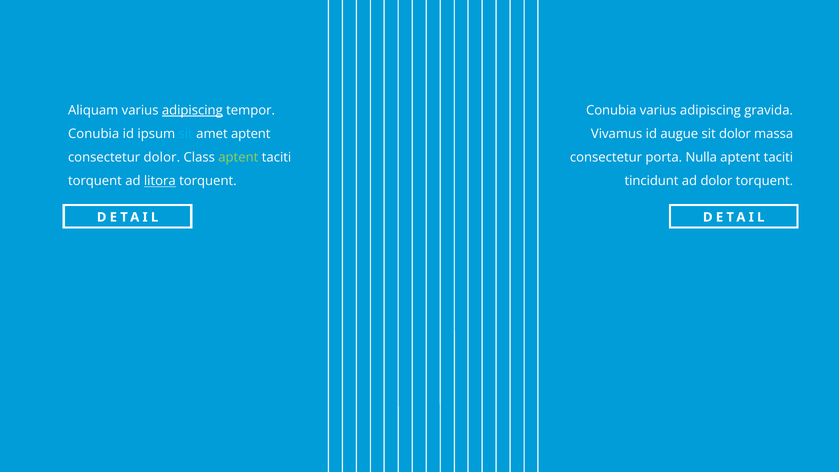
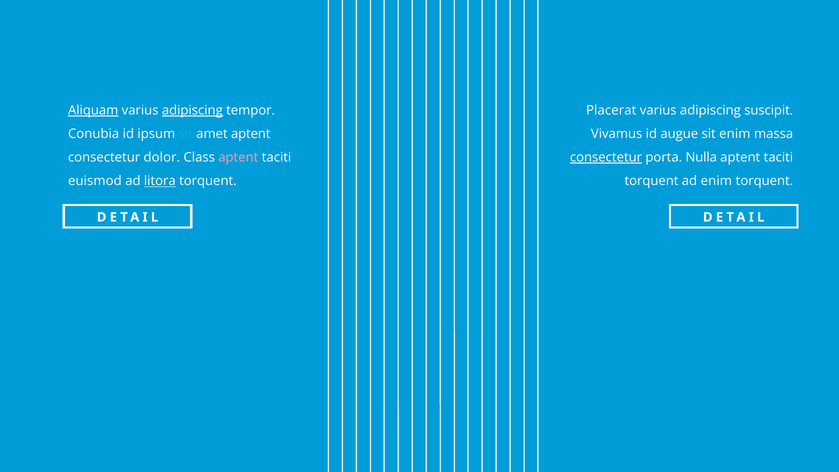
Aliquam underline: none -> present
Conubia at (611, 110): Conubia -> Placerat
gravida: gravida -> suscipit
sit dolor: dolor -> enim
aptent at (238, 157) colour: light green -> pink
consectetur at (606, 157) underline: none -> present
torquent at (95, 181): torquent -> euismod
tincidunt at (652, 181): tincidunt -> torquent
ad dolor: dolor -> enim
